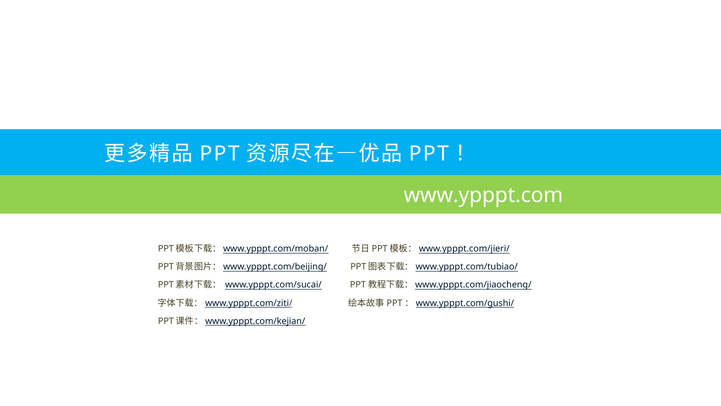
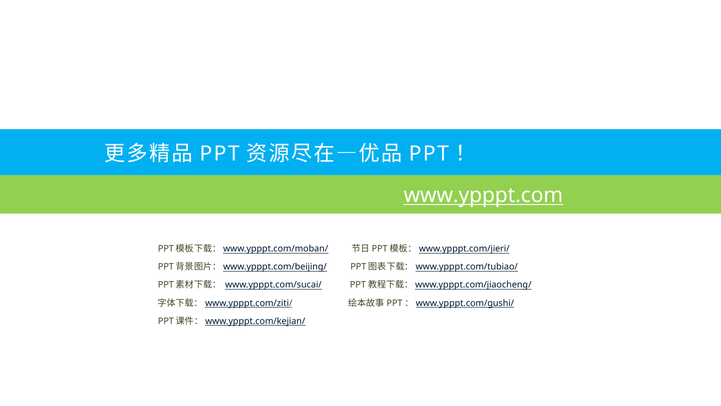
www.ypppt.com underline: none -> present
